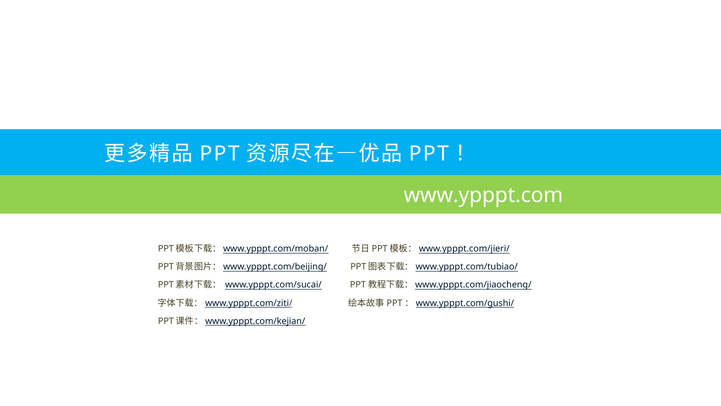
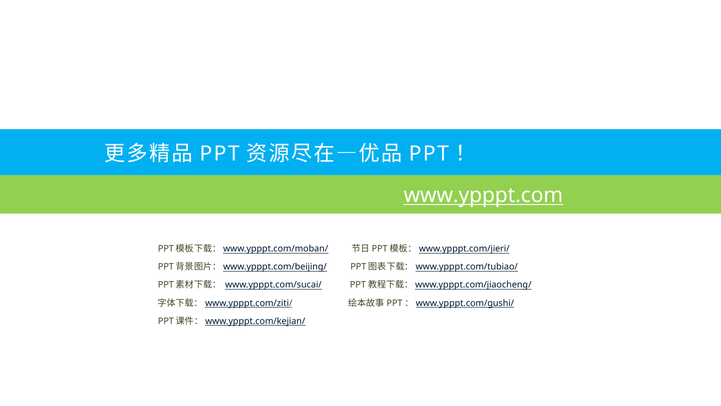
www.ypppt.com underline: none -> present
